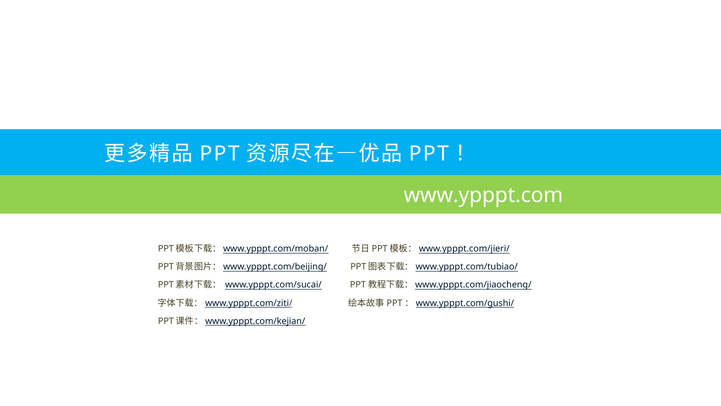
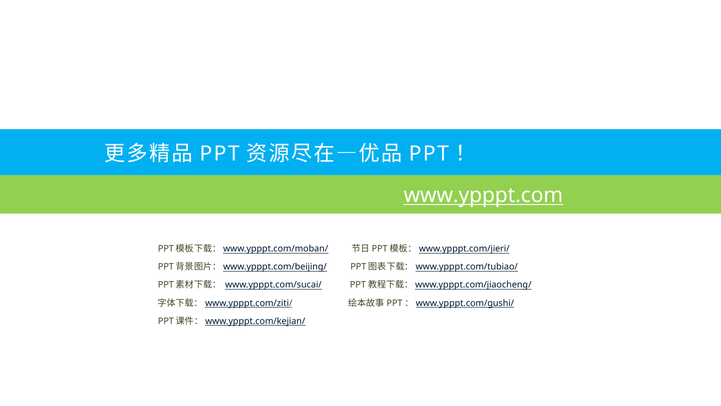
www.ypppt.com underline: none -> present
